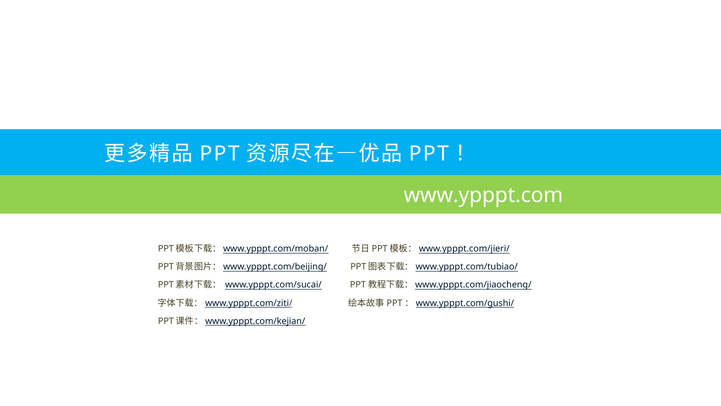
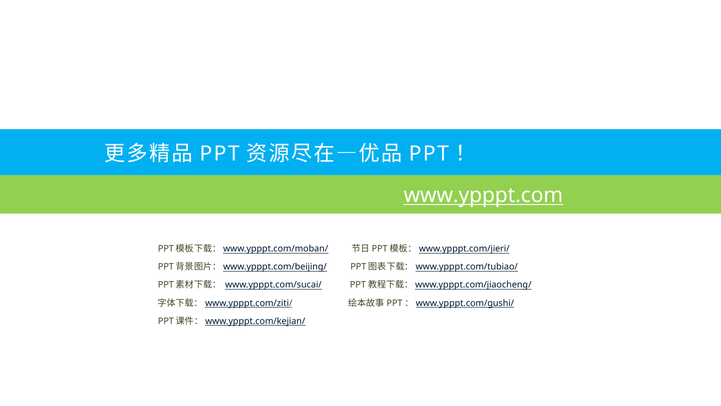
www.ypppt.com underline: none -> present
